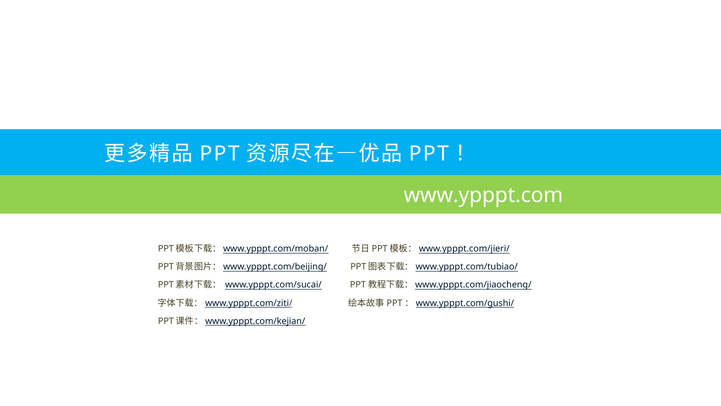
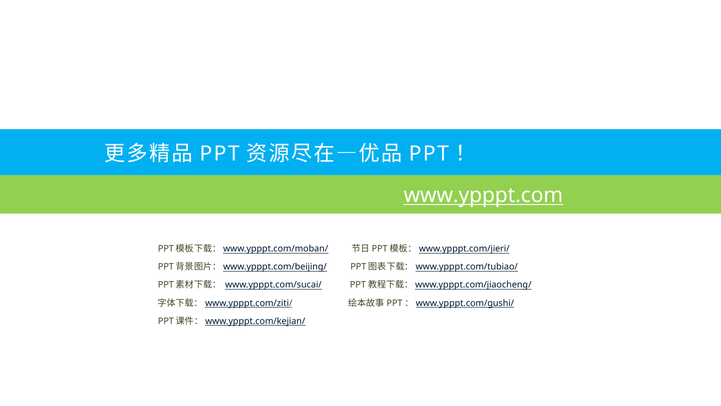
www.ypppt.com underline: none -> present
